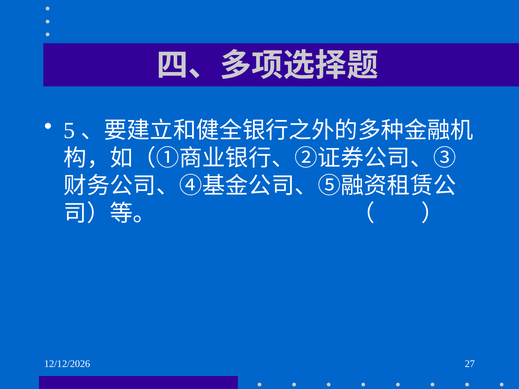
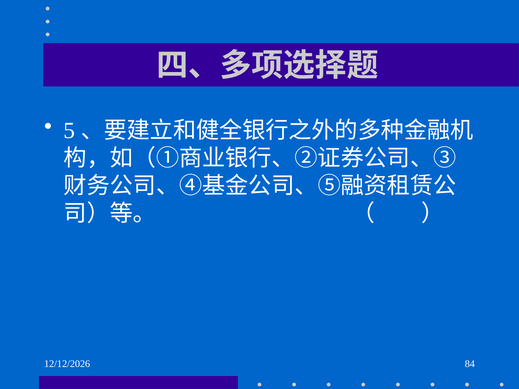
27: 27 -> 84
